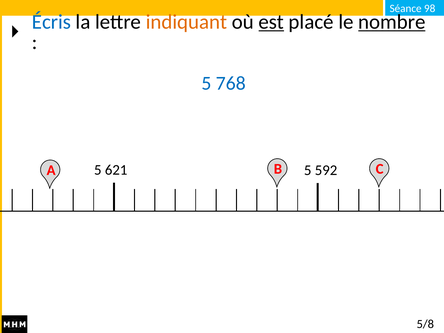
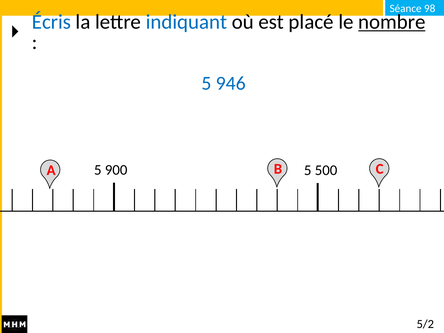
indiquant colour: orange -> blue
est underline: present -> none
768: 768 -> 946
621: 621 -> 900
592: 592 -> 500
5/8: 5/8 -> 5/2
